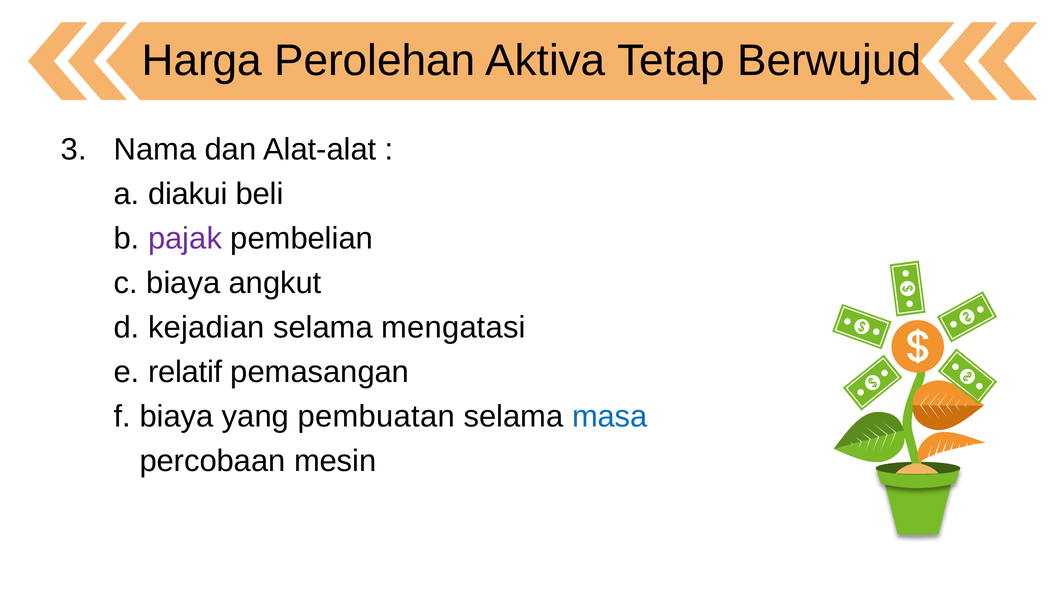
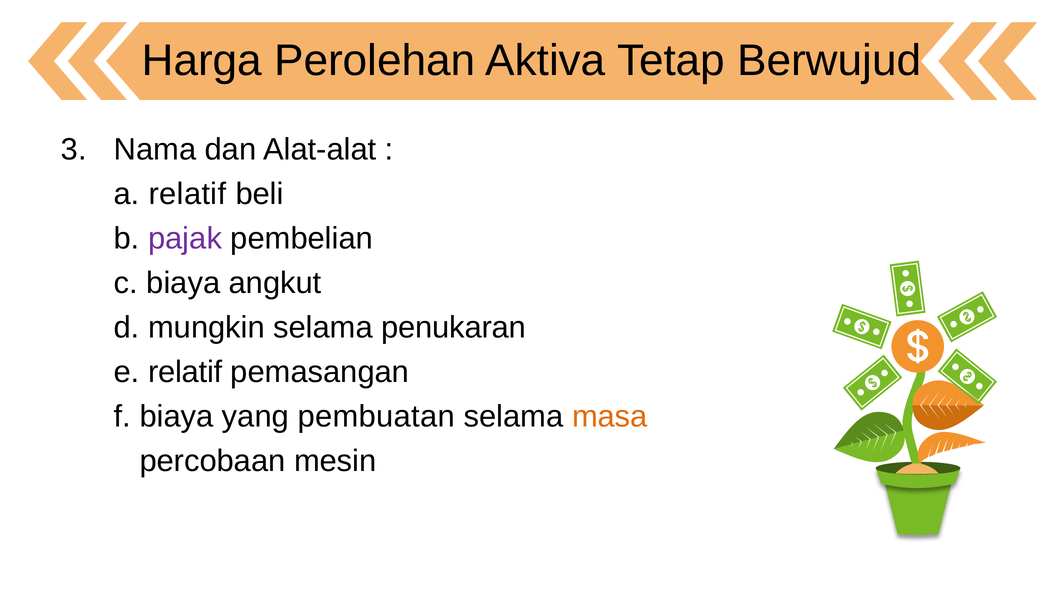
a diakui: diakui -> relatif
kejadian: kejadian -> mungkin
mengatasi: mengatasi -> penukaran
masa colour: blue -> orange
